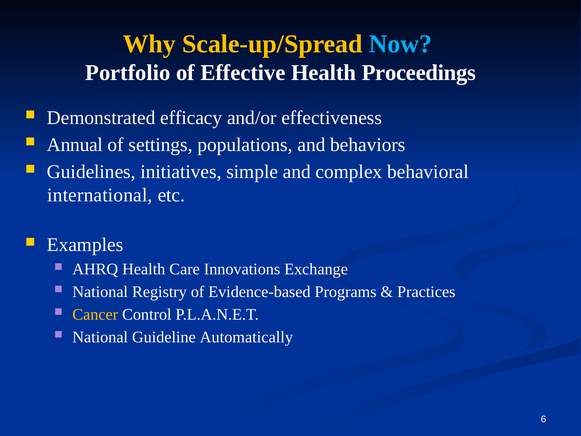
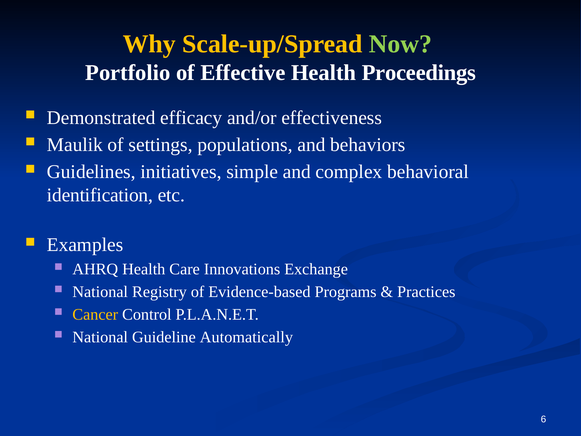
Now colour: light blue -> light green
Annual: Annual -> Maulik
international: international -> identification
